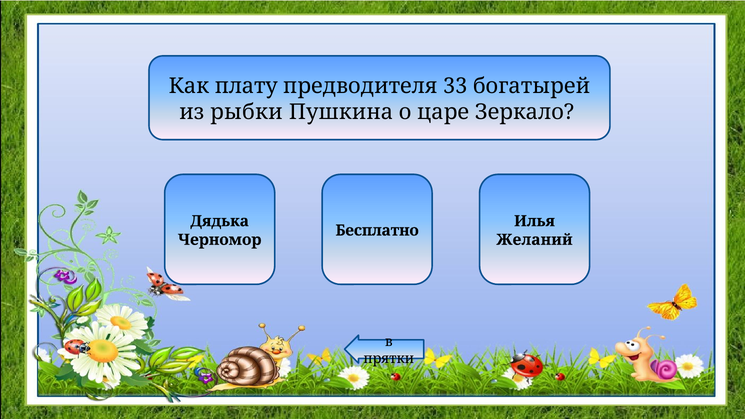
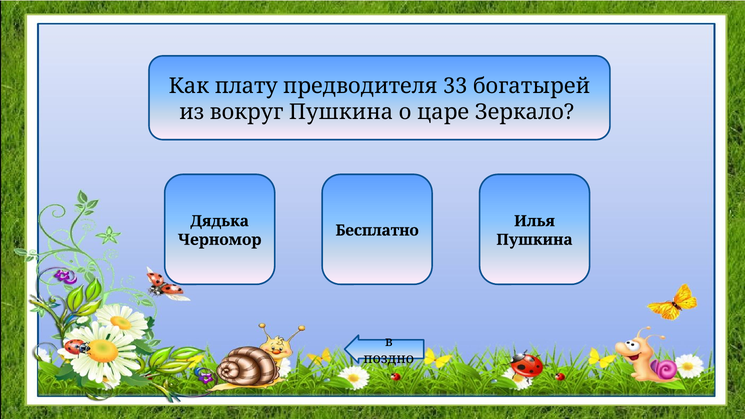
рыбки: рыбки -> вокруг
Желаний at (534, 240): Желаний -> Пушкина
прятки: прятки -> поздно
